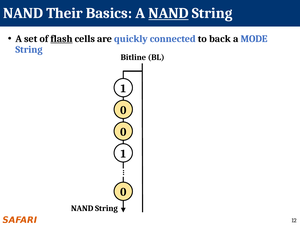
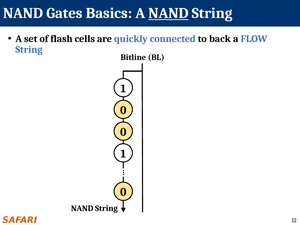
Their: Their -> Gates
flash underline: present -> none
MODE: MODE -> FLOW
